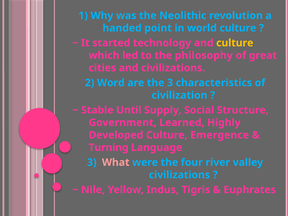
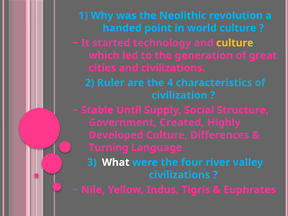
philosophy: philosophy -> generation
Word: Word -> Ruler
the 3: 3 -> 4
Learned: Learned -> Created
Emergence: Emergence -> Differences
What colour: pink -> white
